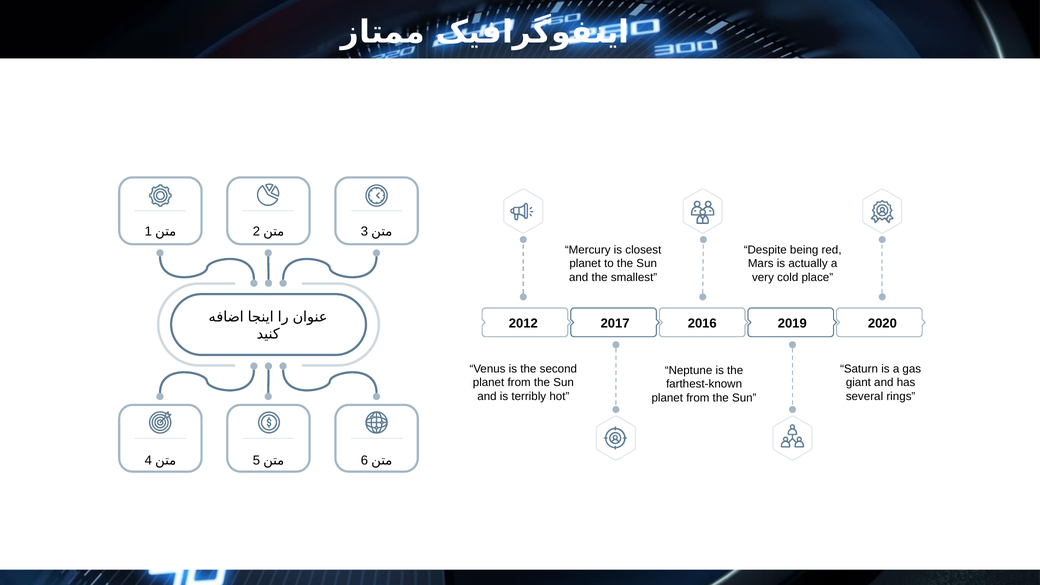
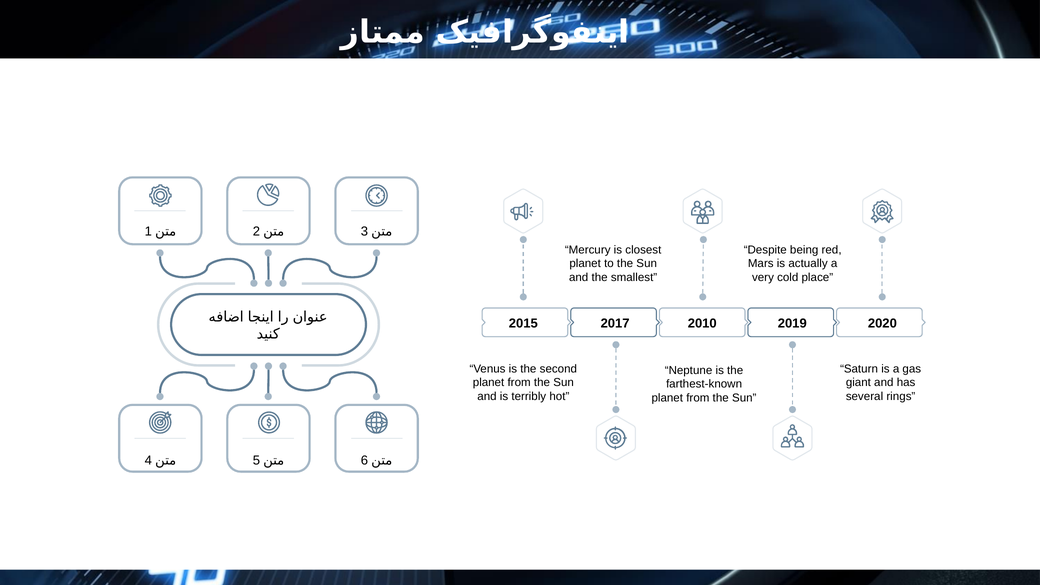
2012: 2012 -> 2015
2016: 2016 -> 2010
